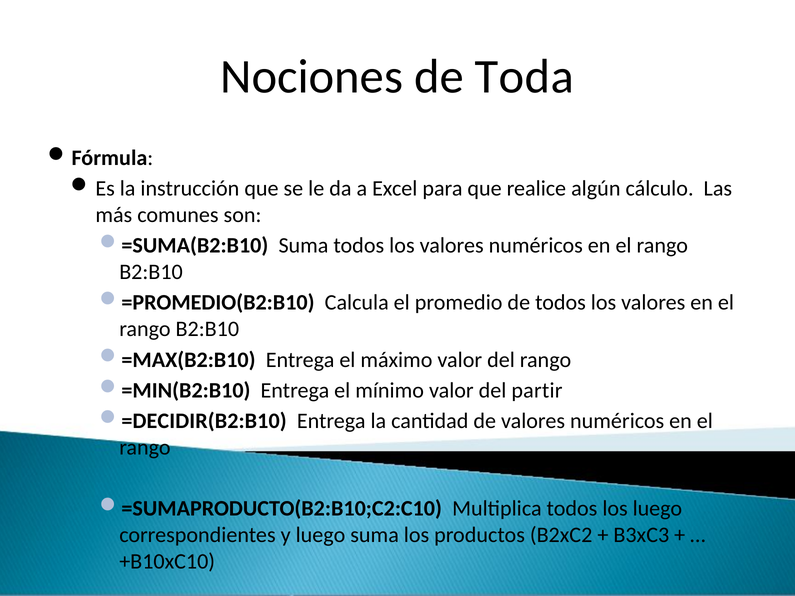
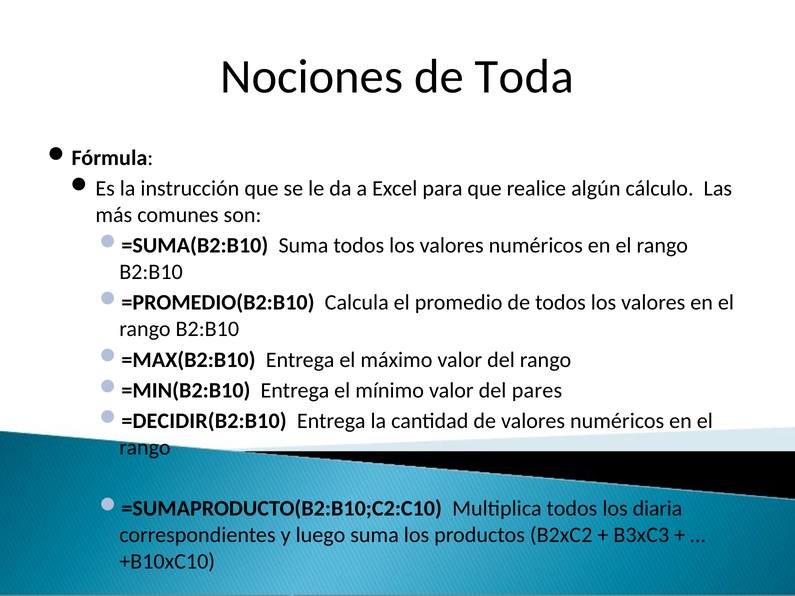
partir: partir -> pares
los luego: luego -> diaria
